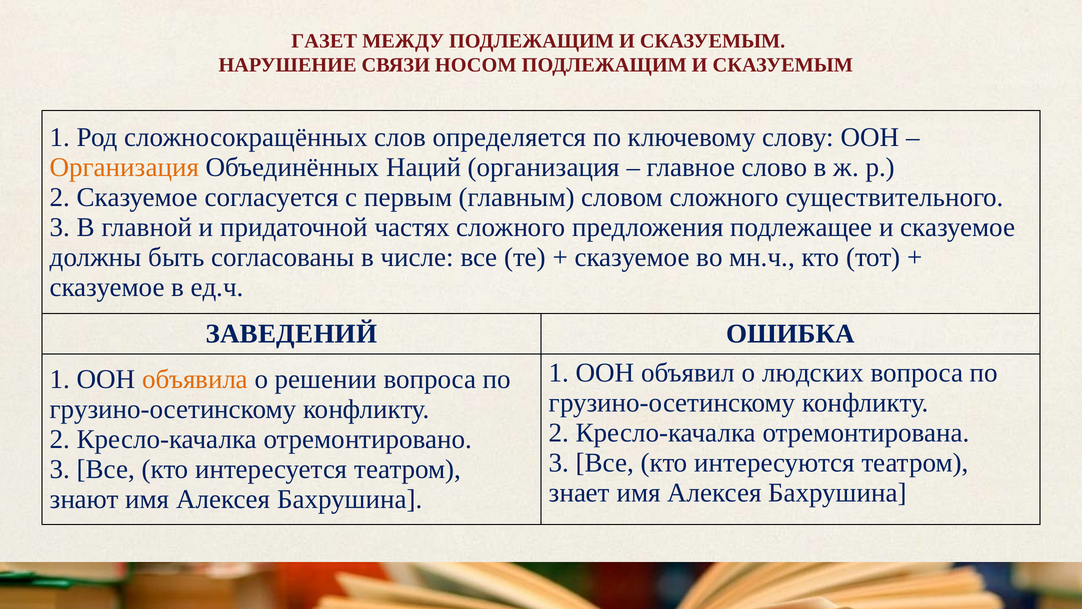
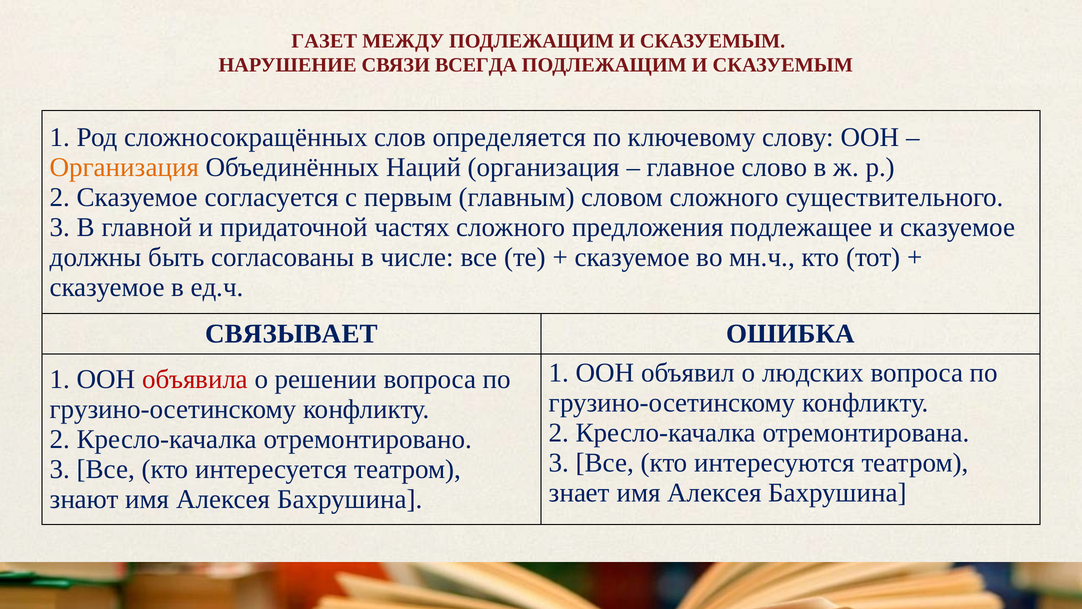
НОСОМ: НОСОМ -> ВСЕГДА
ЗАВЕДЕНИЙ: ЗАВЕДЕНИЙ -> СВЯЗЫВАЕТ
объявила colour: orange -> red
